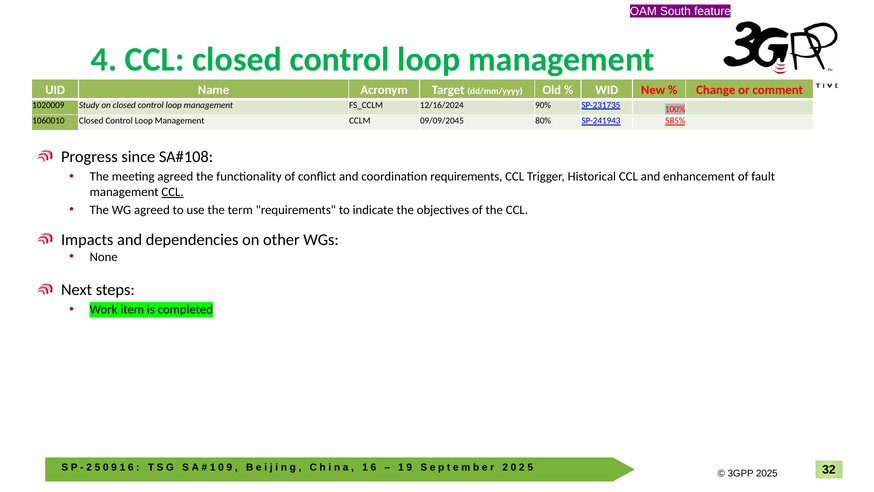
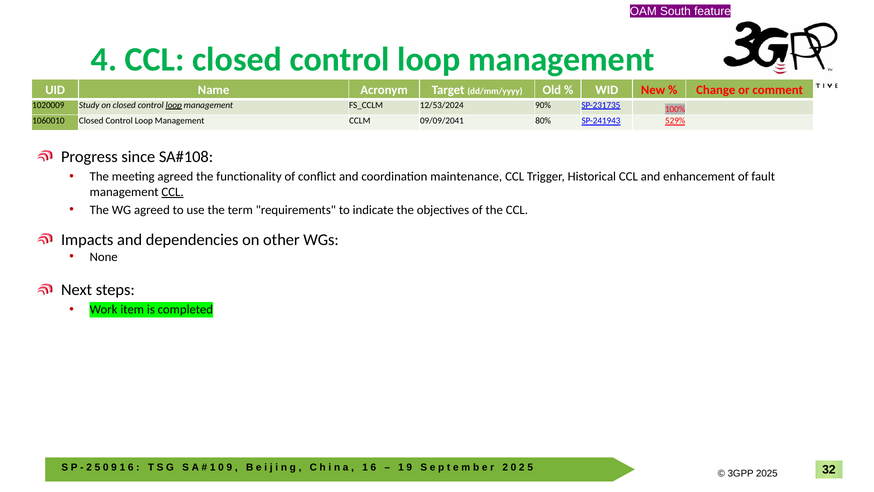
loop at (174, 105) underline: none -> present
12/16/2024: 12/16/2024 -> 12/53/2024
09/09/2045: 09/09/2045 -> 09/09/2041
585%: 585% -> 529%
coordination requirements: requirements -> maintenance
